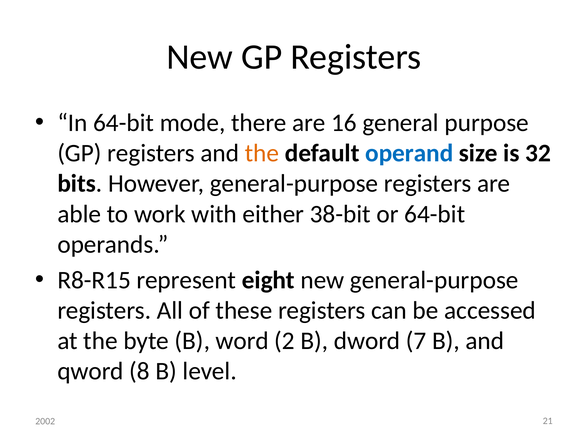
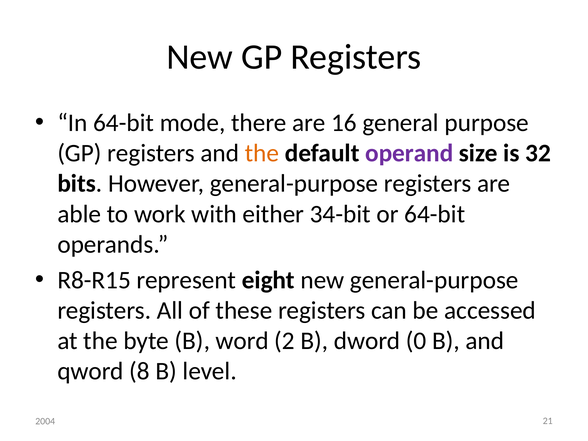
operand colour: blue -> purple
38-bit: 38-bit -> 34-bit
7: 7 -> 0
2002: 2002 -> 2004
